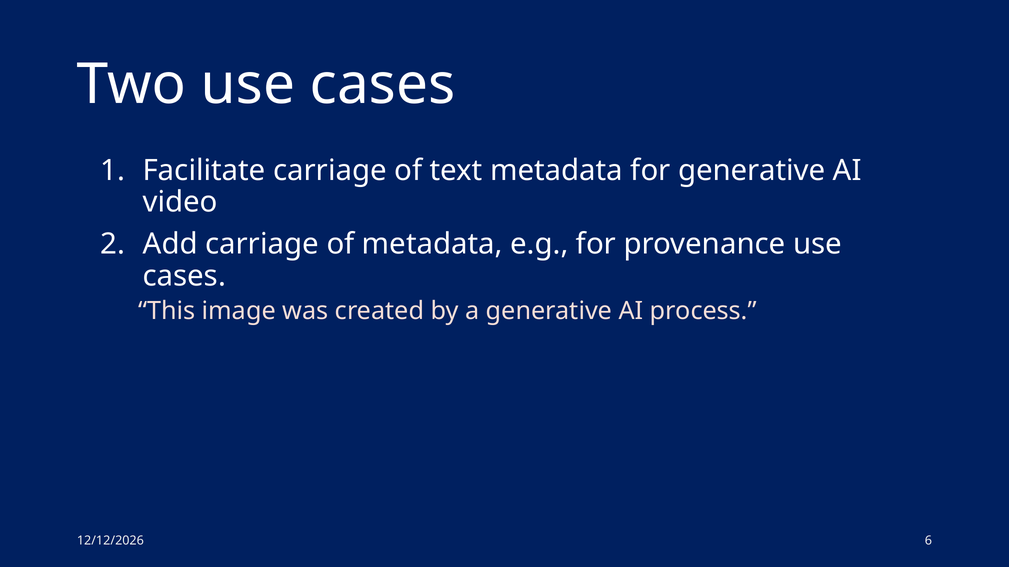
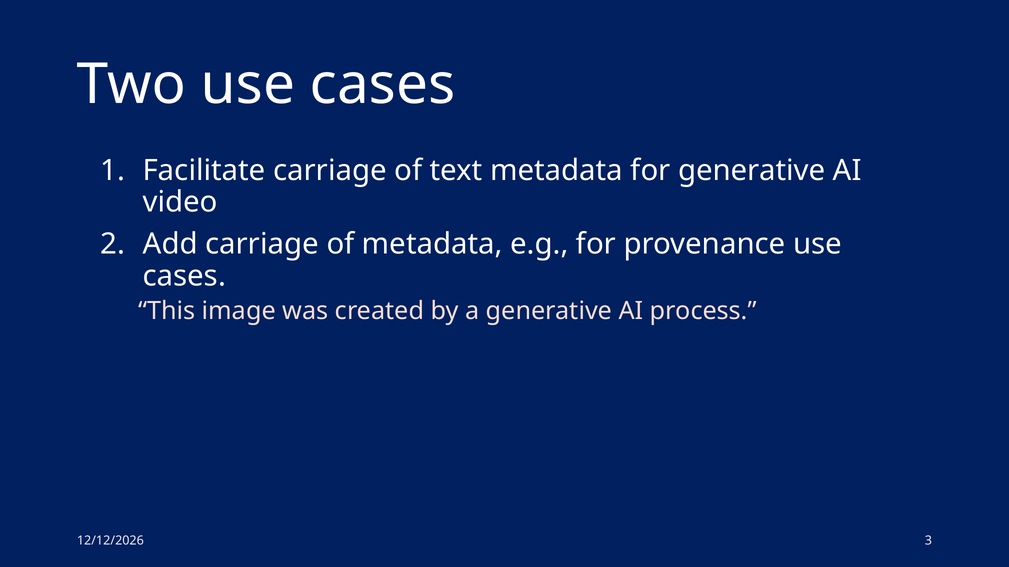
6: 6 -> 3
